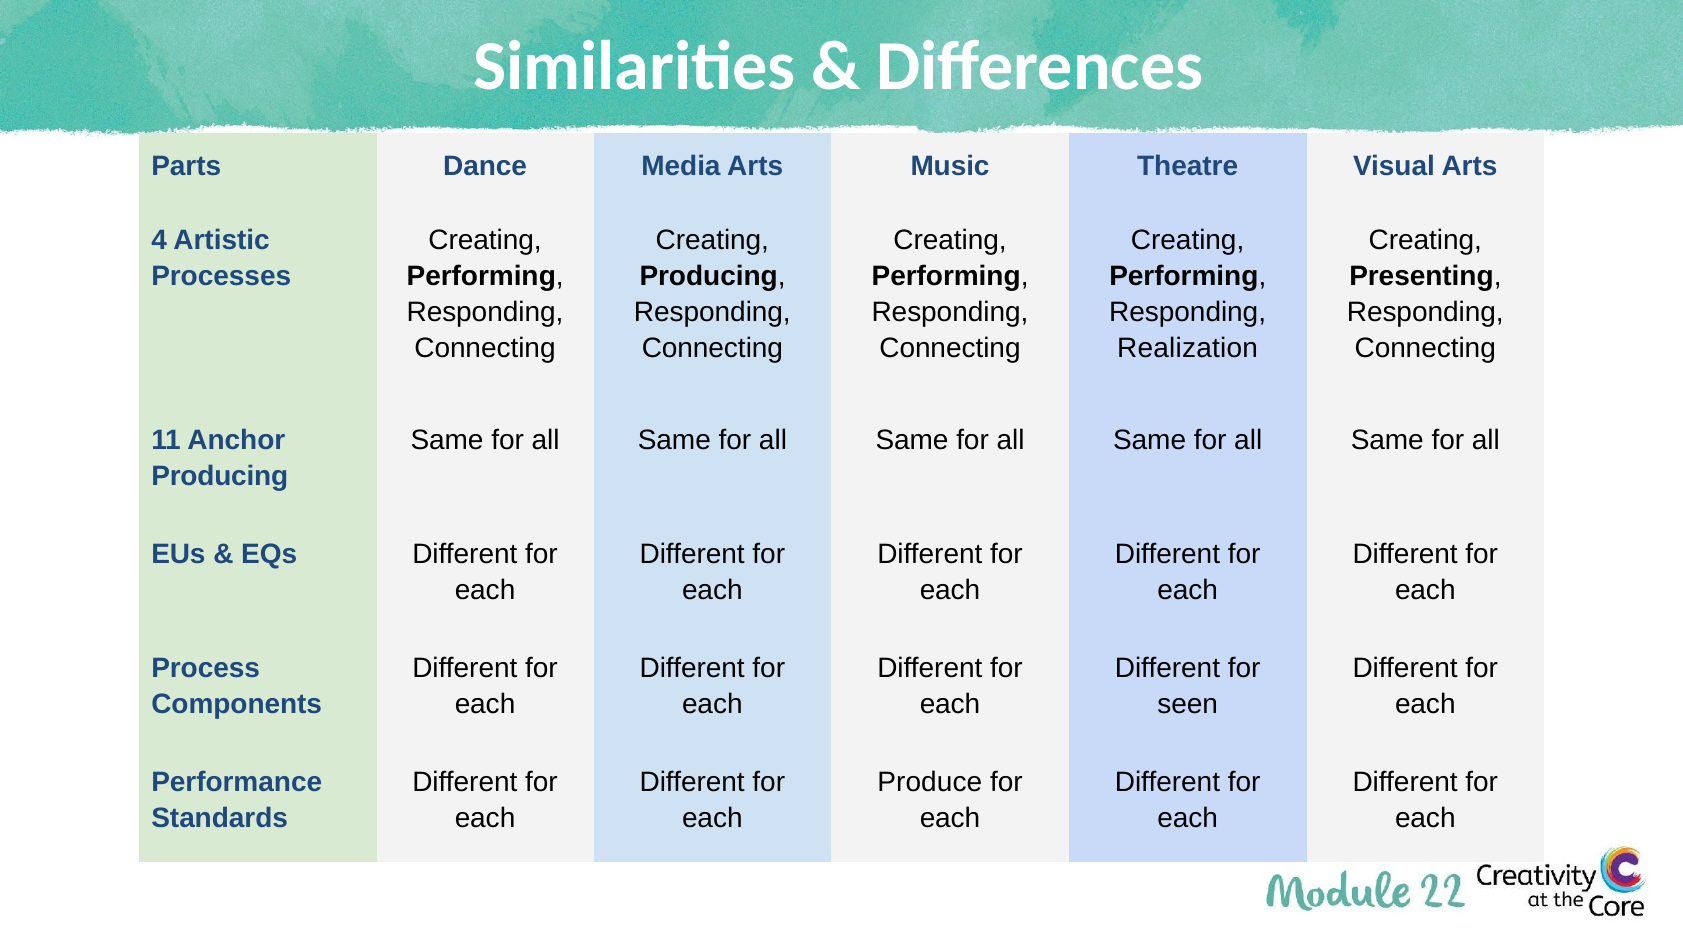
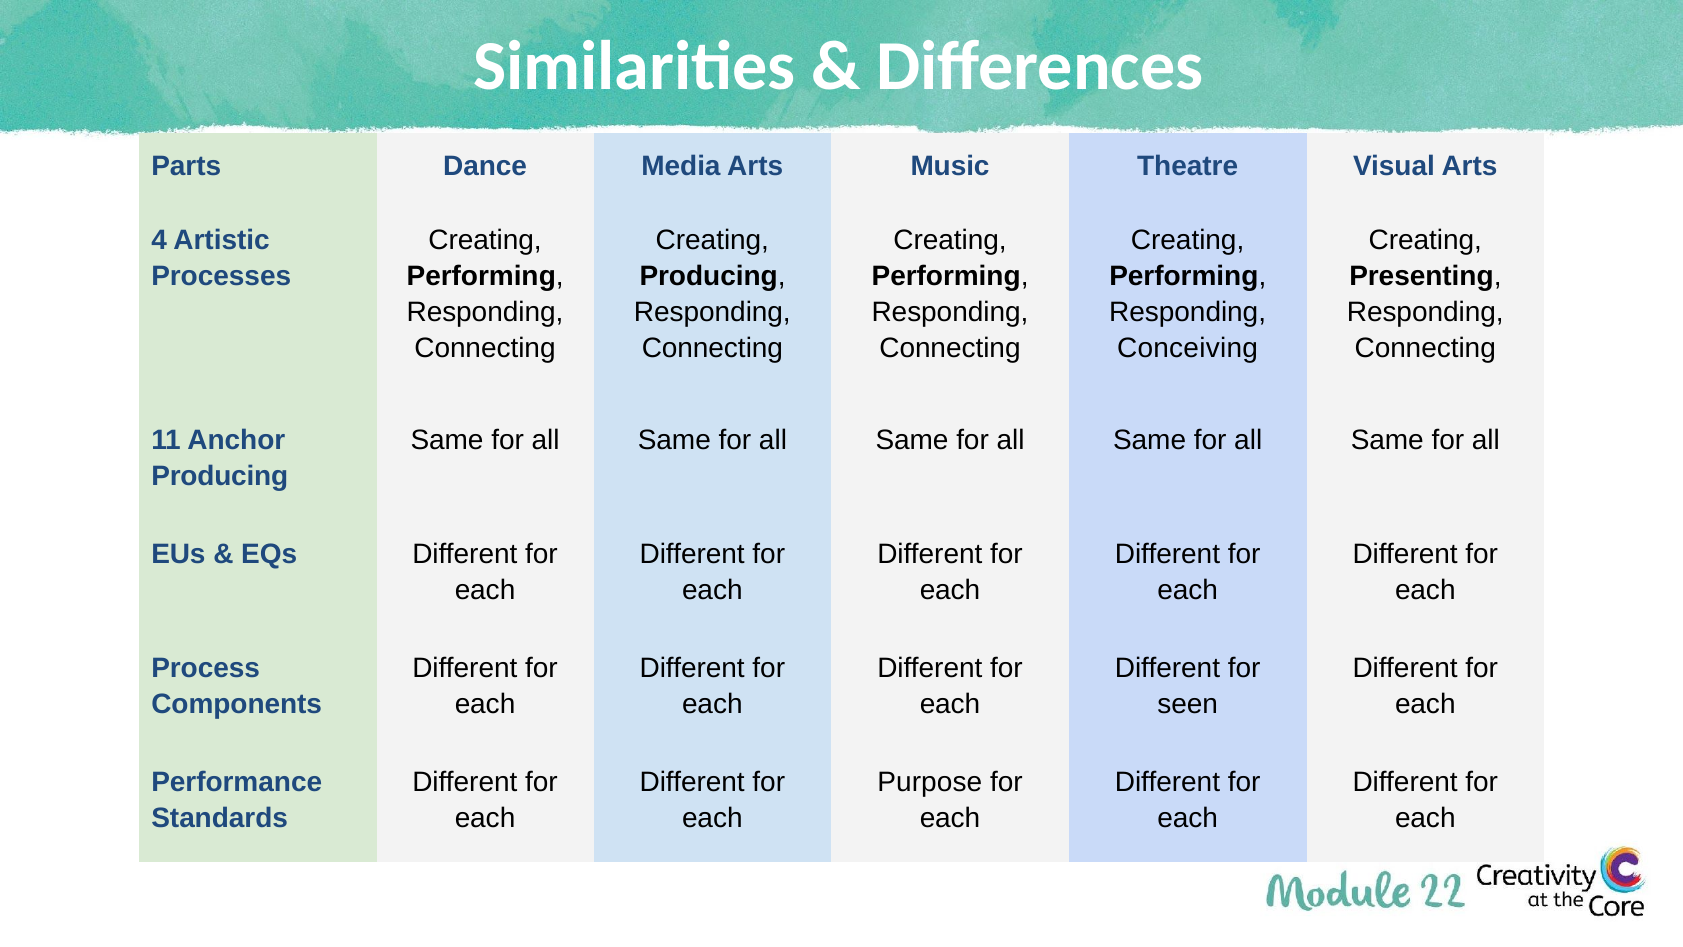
Realization: Realization -> Conceiving
Produce: Produce -> Purpose
